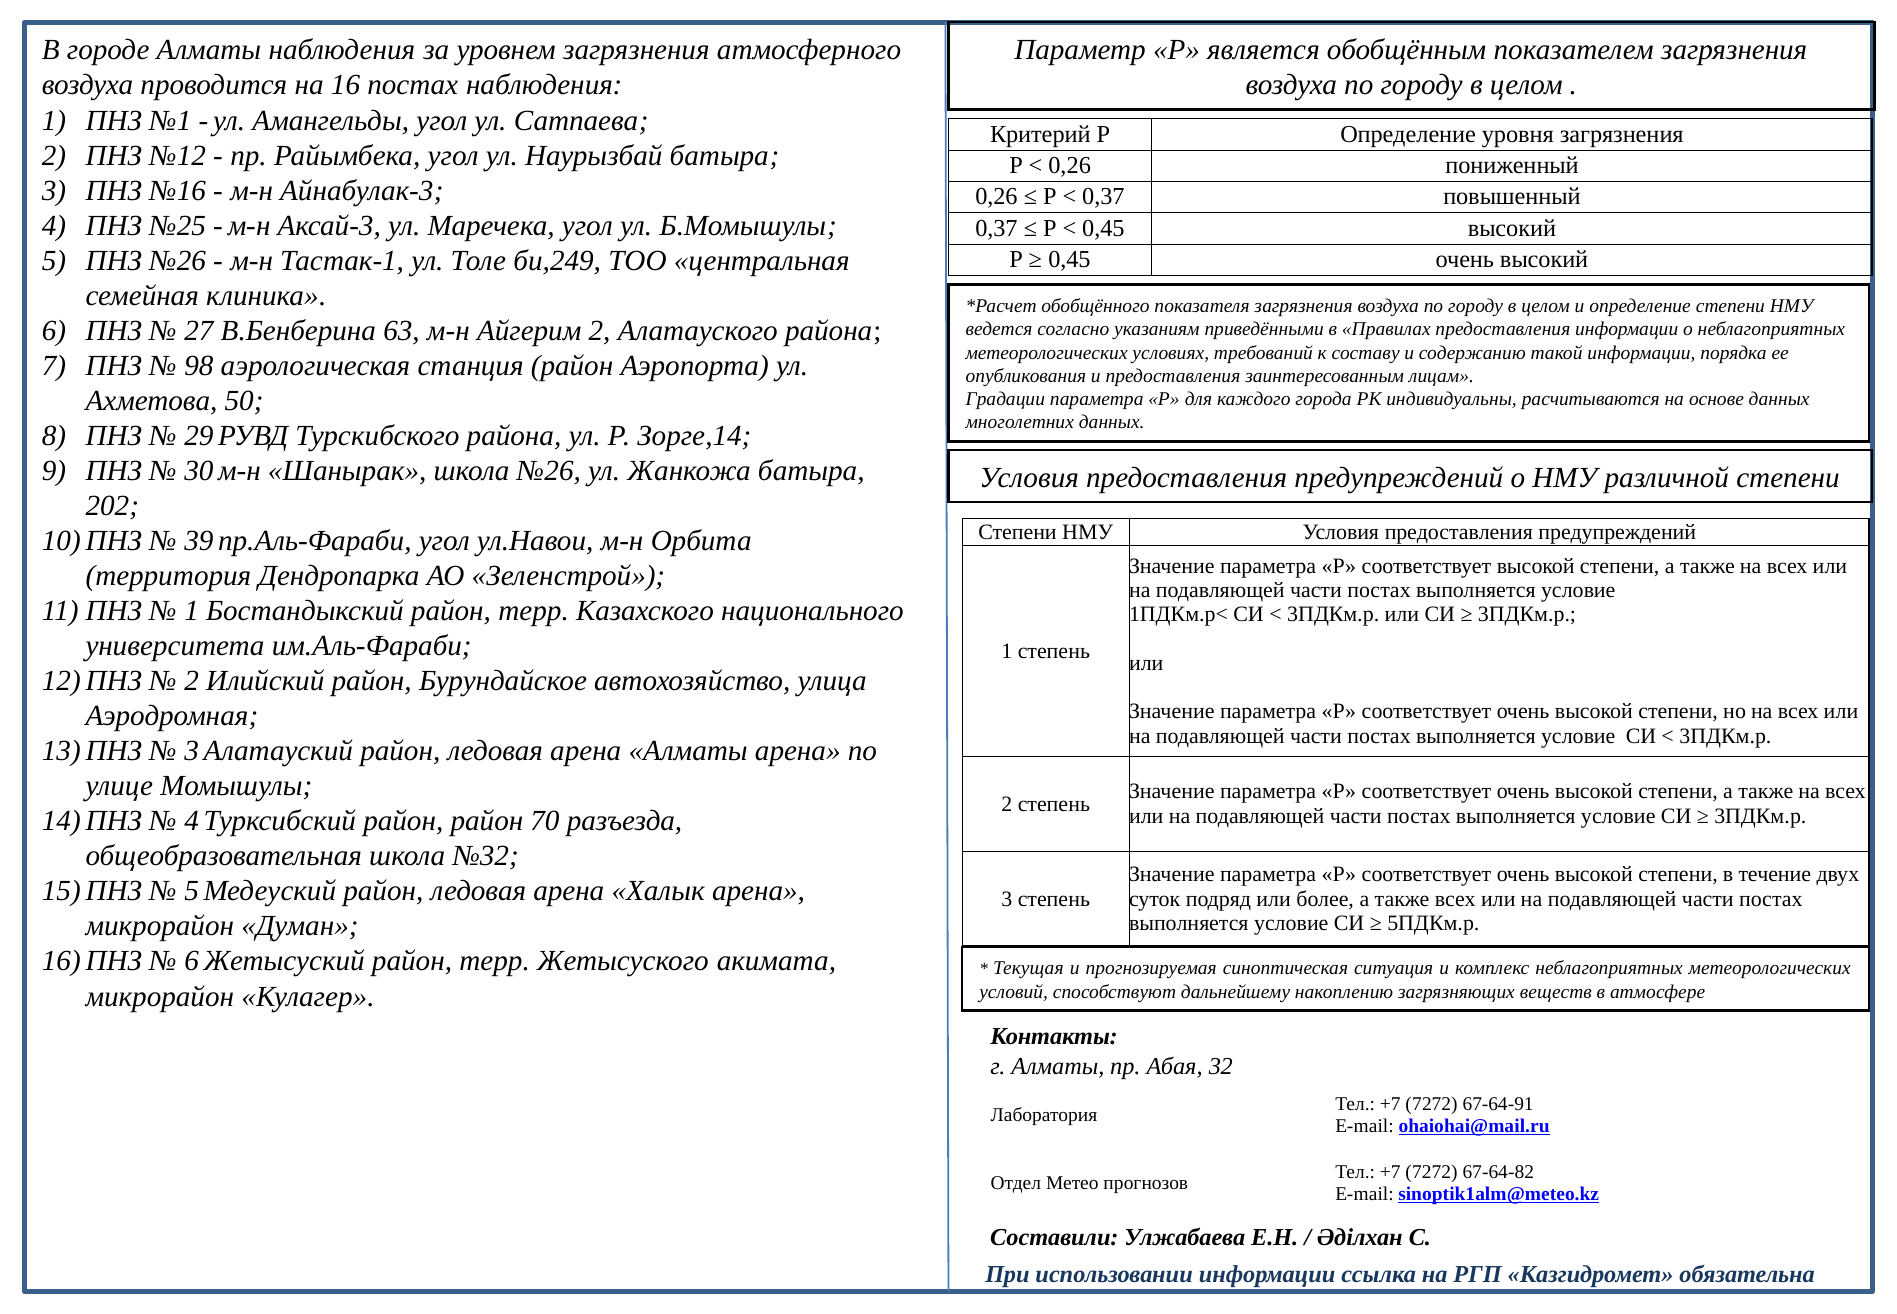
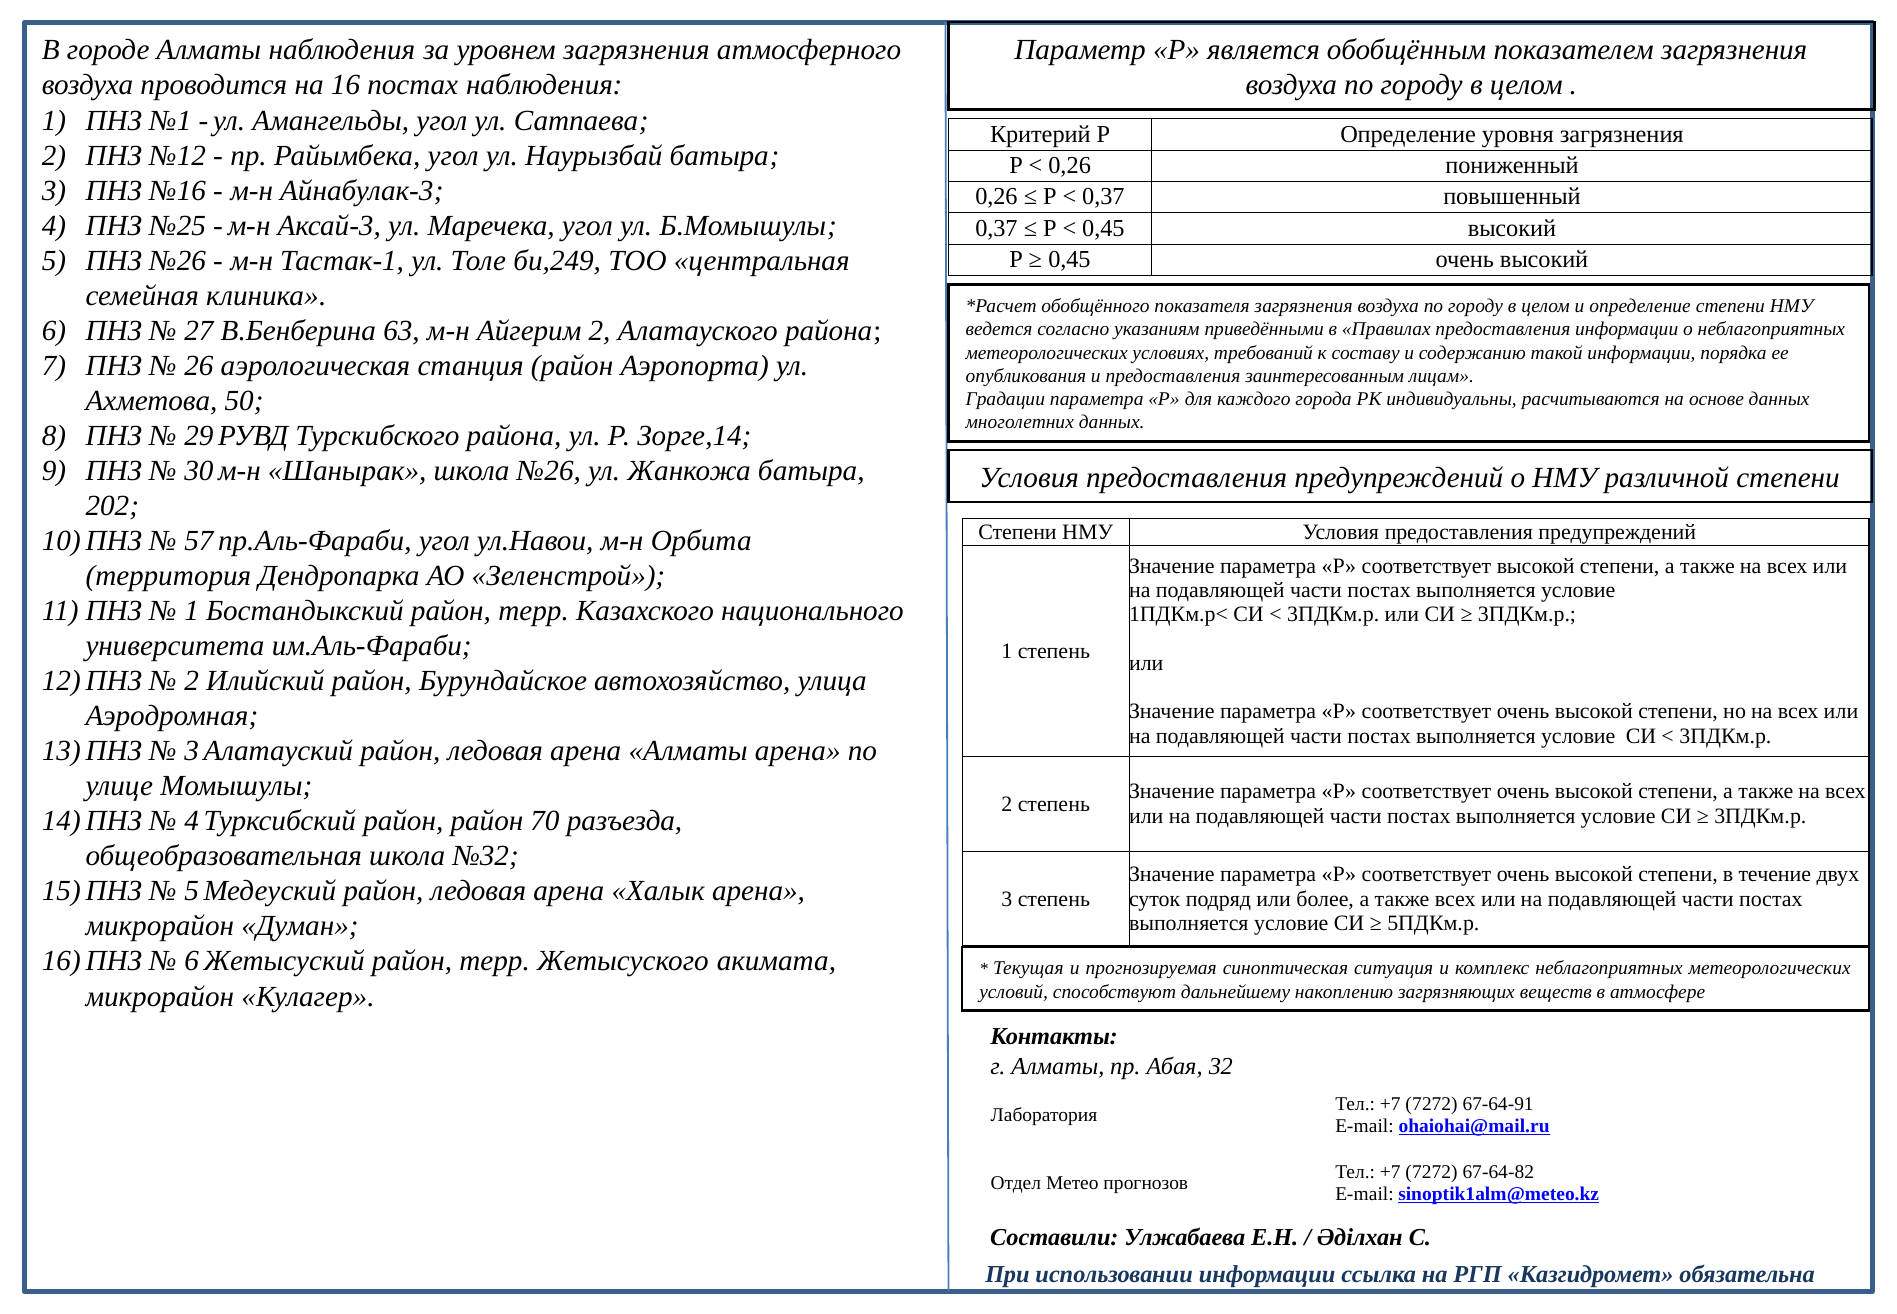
98: 98 -> 26
39: 39 -> 57
